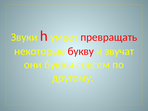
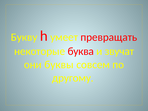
Звуки: Звуки -> Букву
букву: букву -> буква
